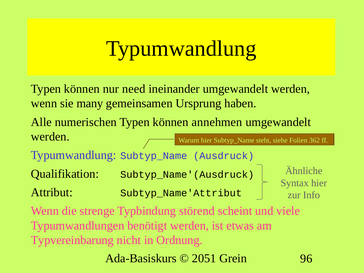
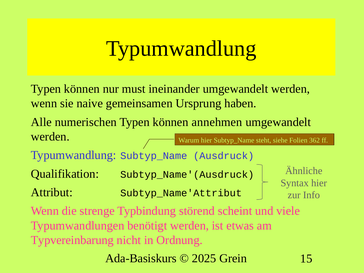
need: need -> must
many: many -> naive
2051: 2051 -> 2025
96: 96 -> 15
